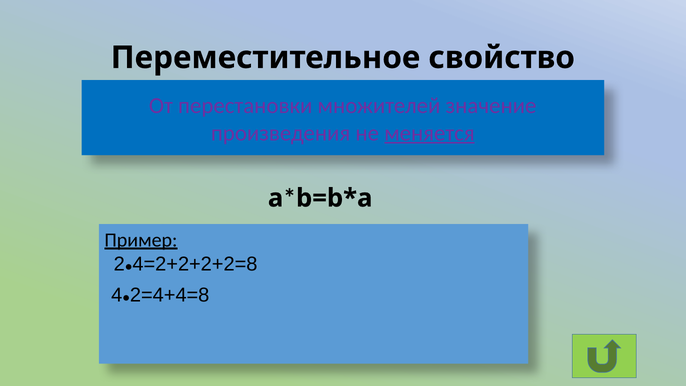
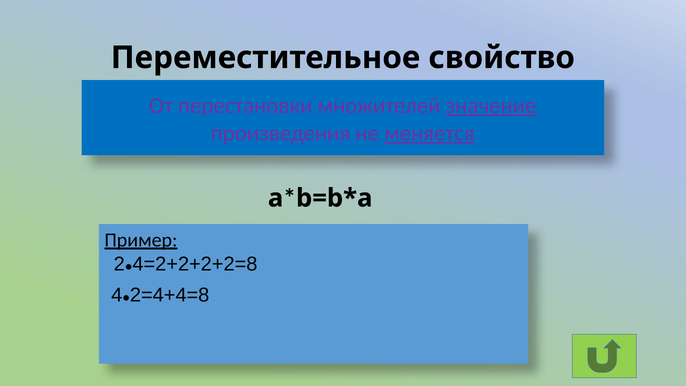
значение underline: none -> present
